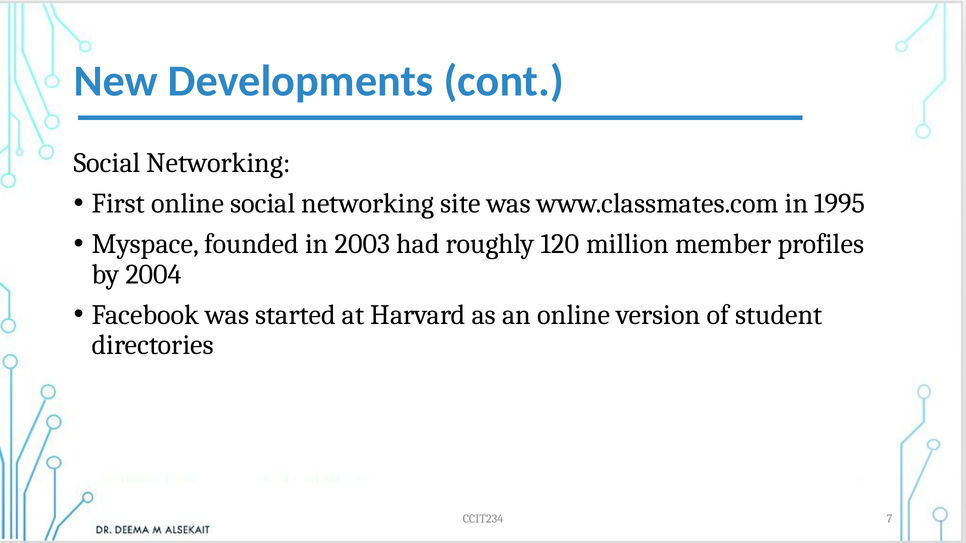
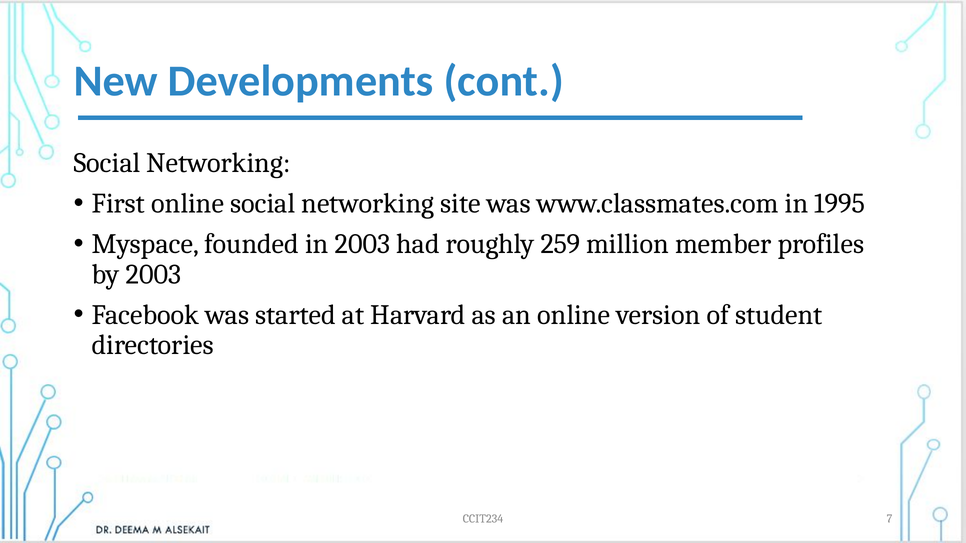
120: 120 -> 259
by 2004: 2004 -> 2003
